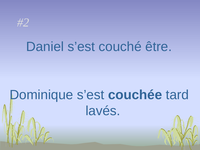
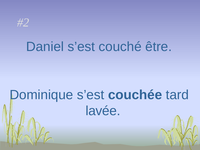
lavés: lavés -> lavée
